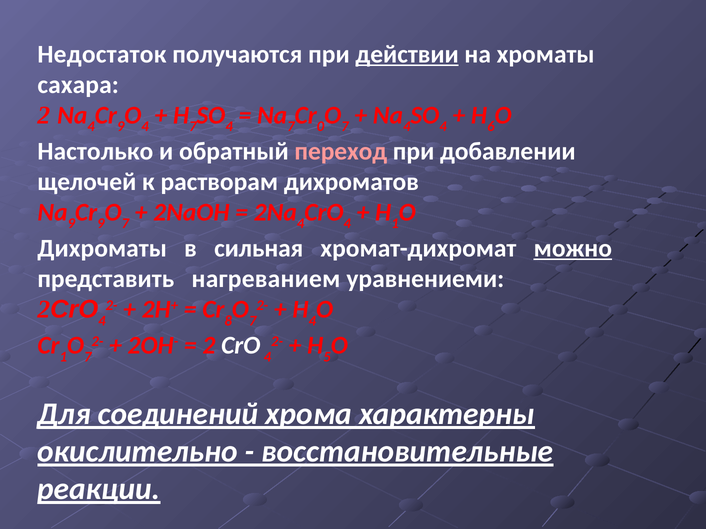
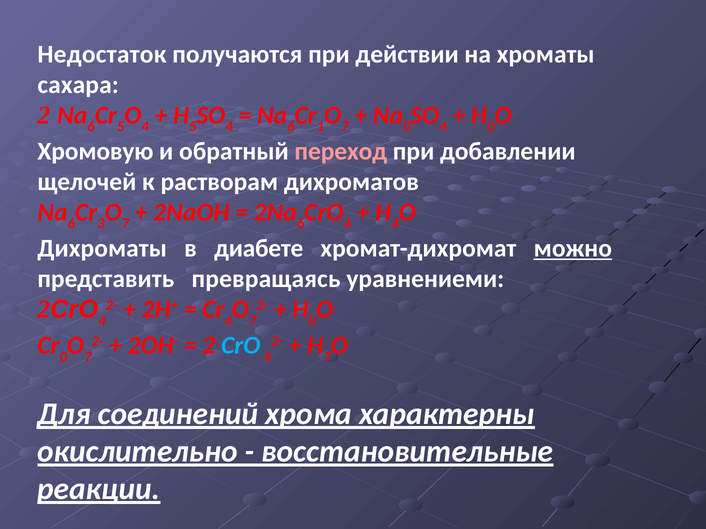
действии underline: present -> none
4 at (91, 127): 4 -> 6
9 at (121, 127): 9 -> 5
7 at (193, 127): 7 -> 5
7 at (291, 127): 7 -> 6
0: 0 -> 1
4 at (407, 127): 4 -> 0
6 at (491, 127): 6 -> 0
Настолько: Настолько -> Хромовую
9 at (71, 224): 9 -> 6
9 at (101, 224): 9 -> 3
4 at (301, 224): 4 -> 6
1 at (395, 224): 1 -> 4
сильная: сильная -> диабете
нагреванием: нагреванием -> превращаясь
8 at (228, 321): 8 -> 4
4 at (312, 321): 4 -> 0
1 at (63, 357): 1 -> 0
CrO at (241, 346) colour: white -> light blue
5 at (327, 357): 5 -> 7
